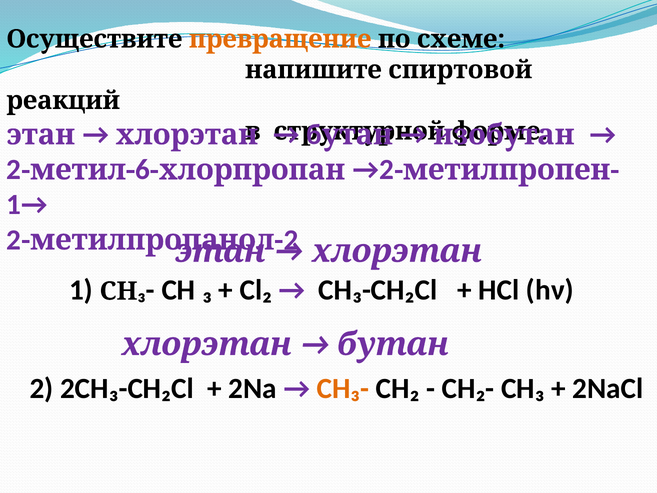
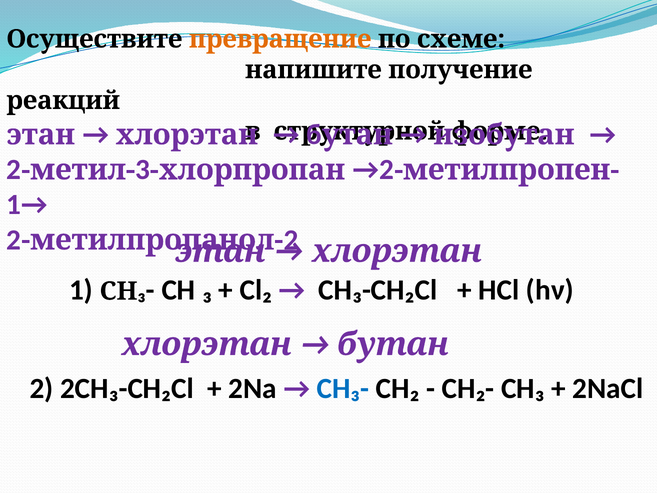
спиртовой: спиртовой -> получение
6: 6 -> 3
CH₃- colour: orange -> blue
